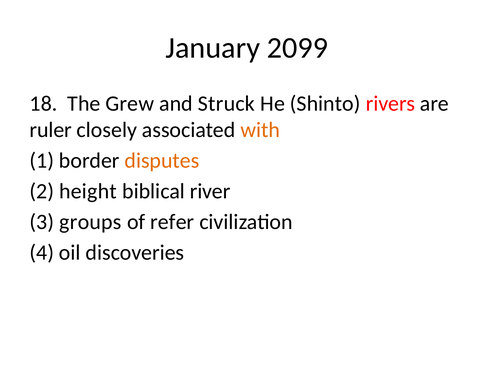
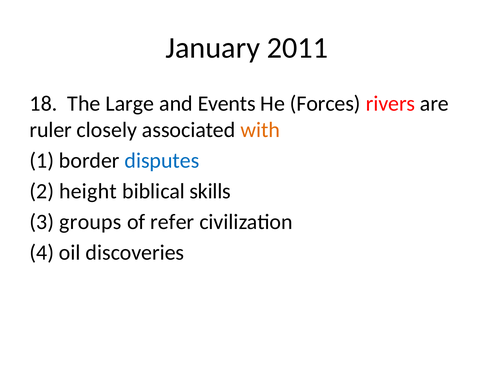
2099: 2099 -> 2011
Grew: Grew -> Large
Struck: Struck -> Events
Shinto: Shinto -> Forces
disputes colour: orange -> blue
river: river -> skills
